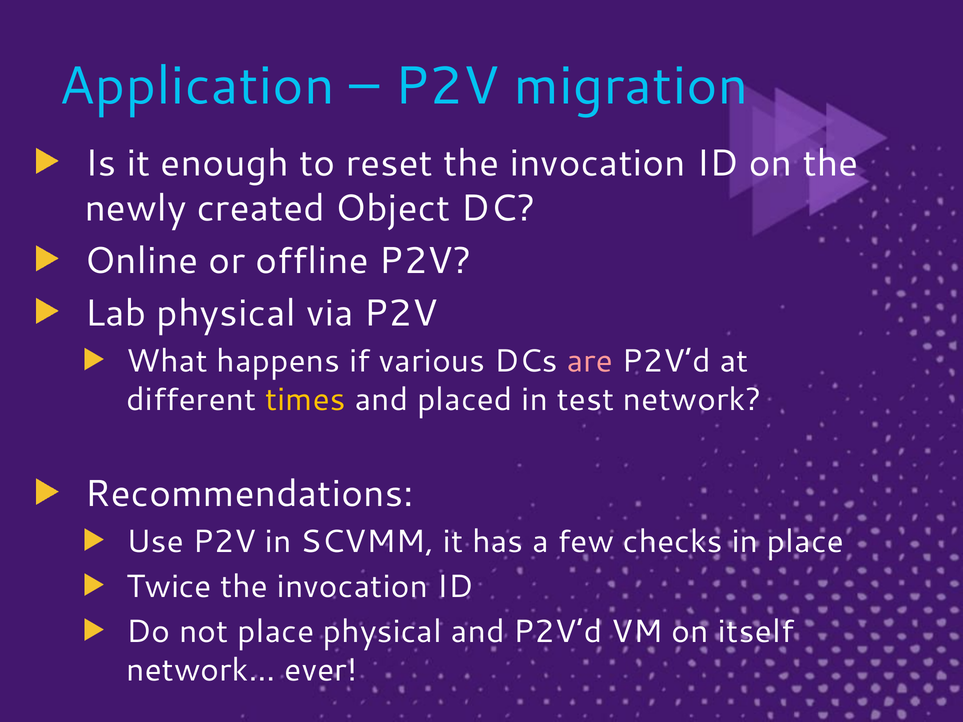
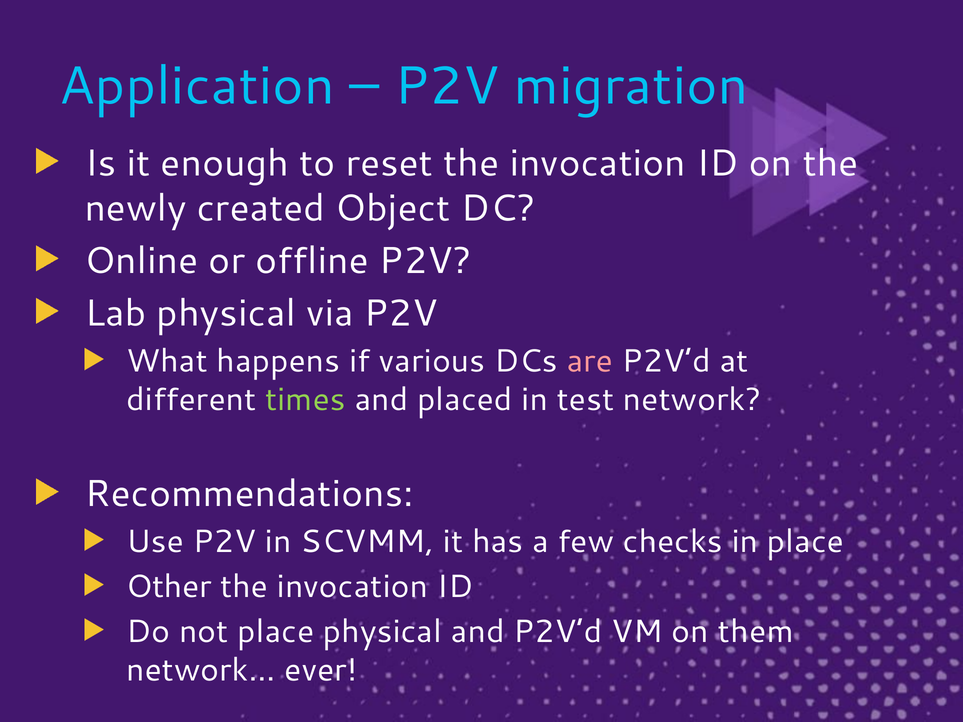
times colour: yellow -> light green
Twice: Twice -> Other
itself: itself -> them
